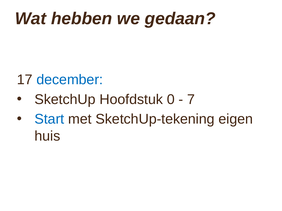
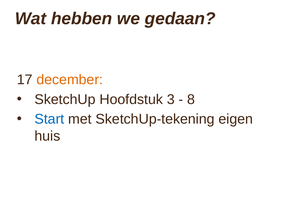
december colour: blue -> orange
0: 0 -> 3
7: 7 -> 8
